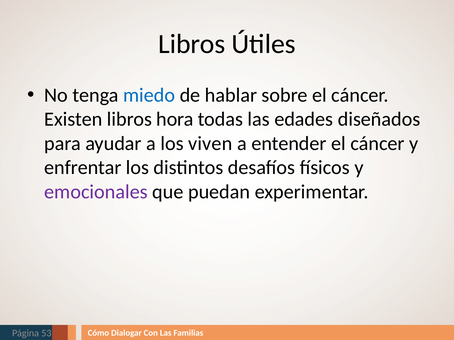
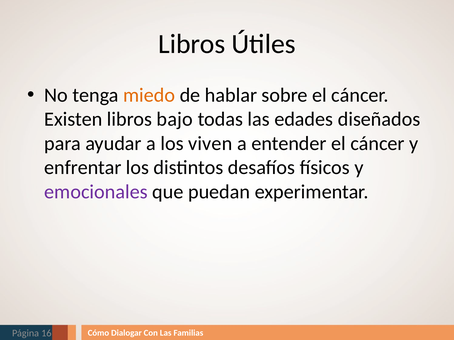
miedo colour: blue -> orange
hora: hora -> bajo
53: 53 -> 16
